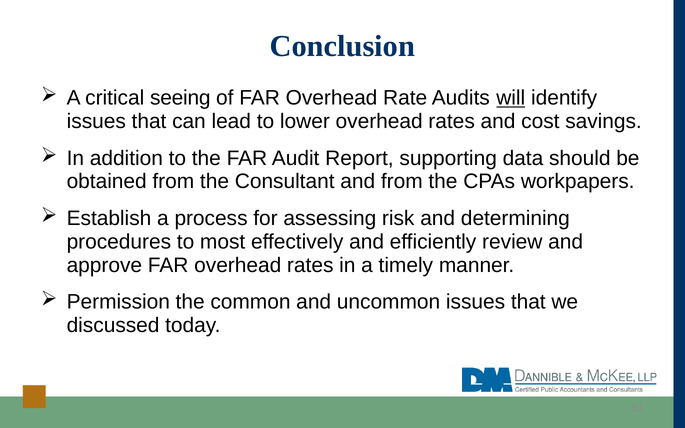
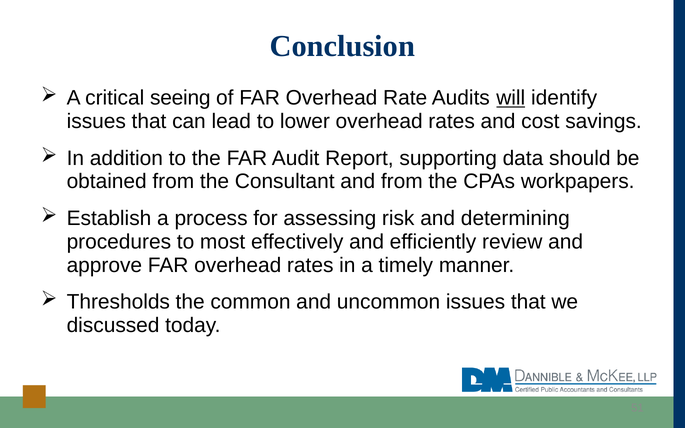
Permission: Permission -> Thresholds
